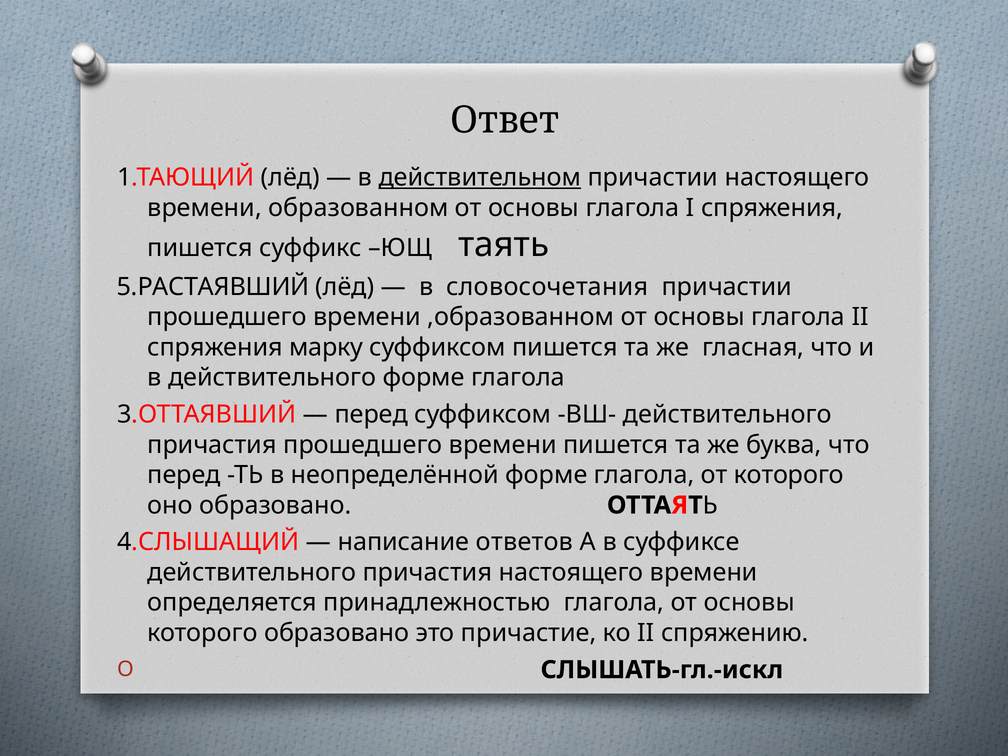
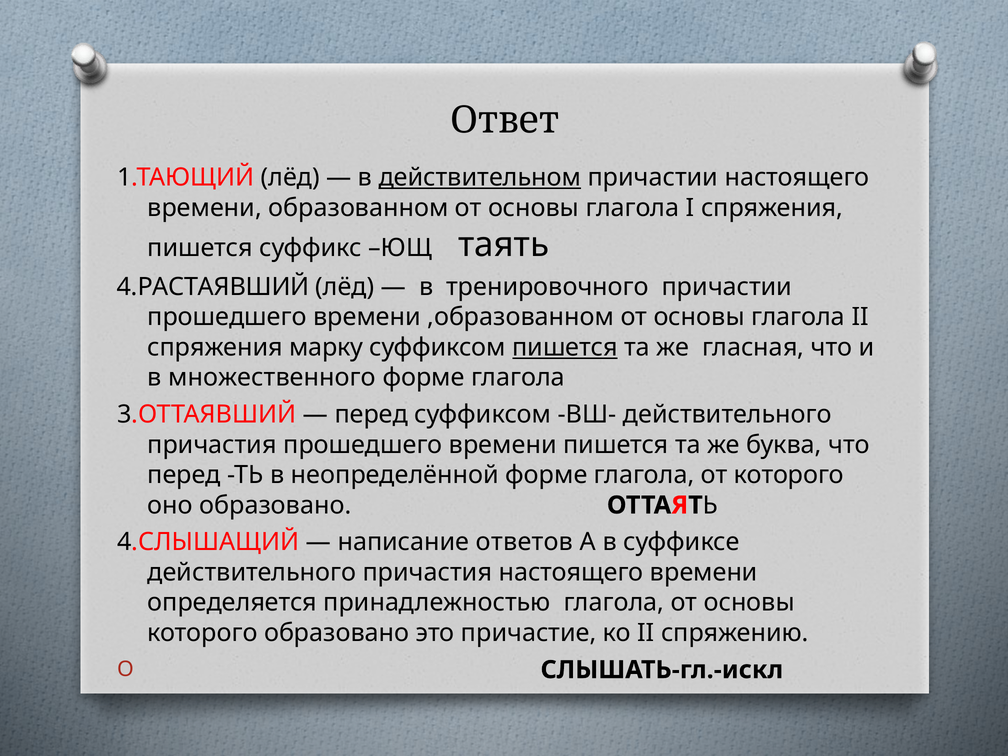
5.РАСТАЯВШИЙ: 5.РАСТАЯВШИЙ -> 4.РАСТАЯВШИЙ
словосочетания: словосочетания -> тренировочного
пишется at (565, 347) underline: none -> present
в действительного: действительного -> множественного
